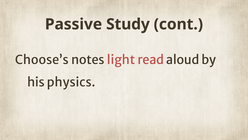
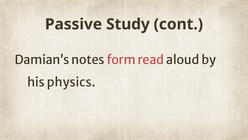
Choose’s: Choose’s -> Damian’s
light: light -> form
